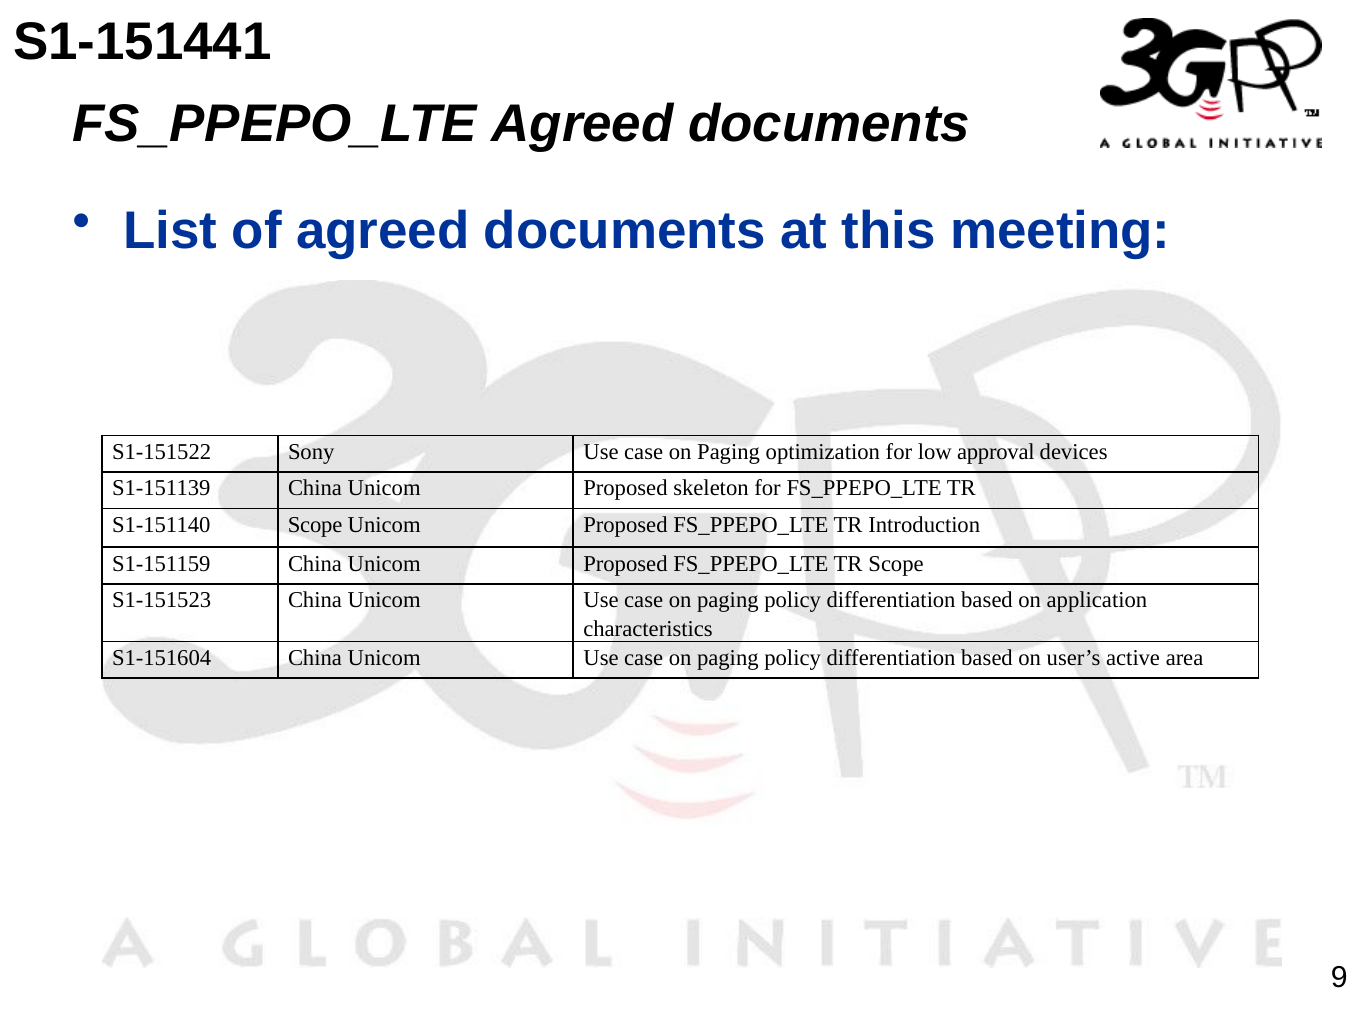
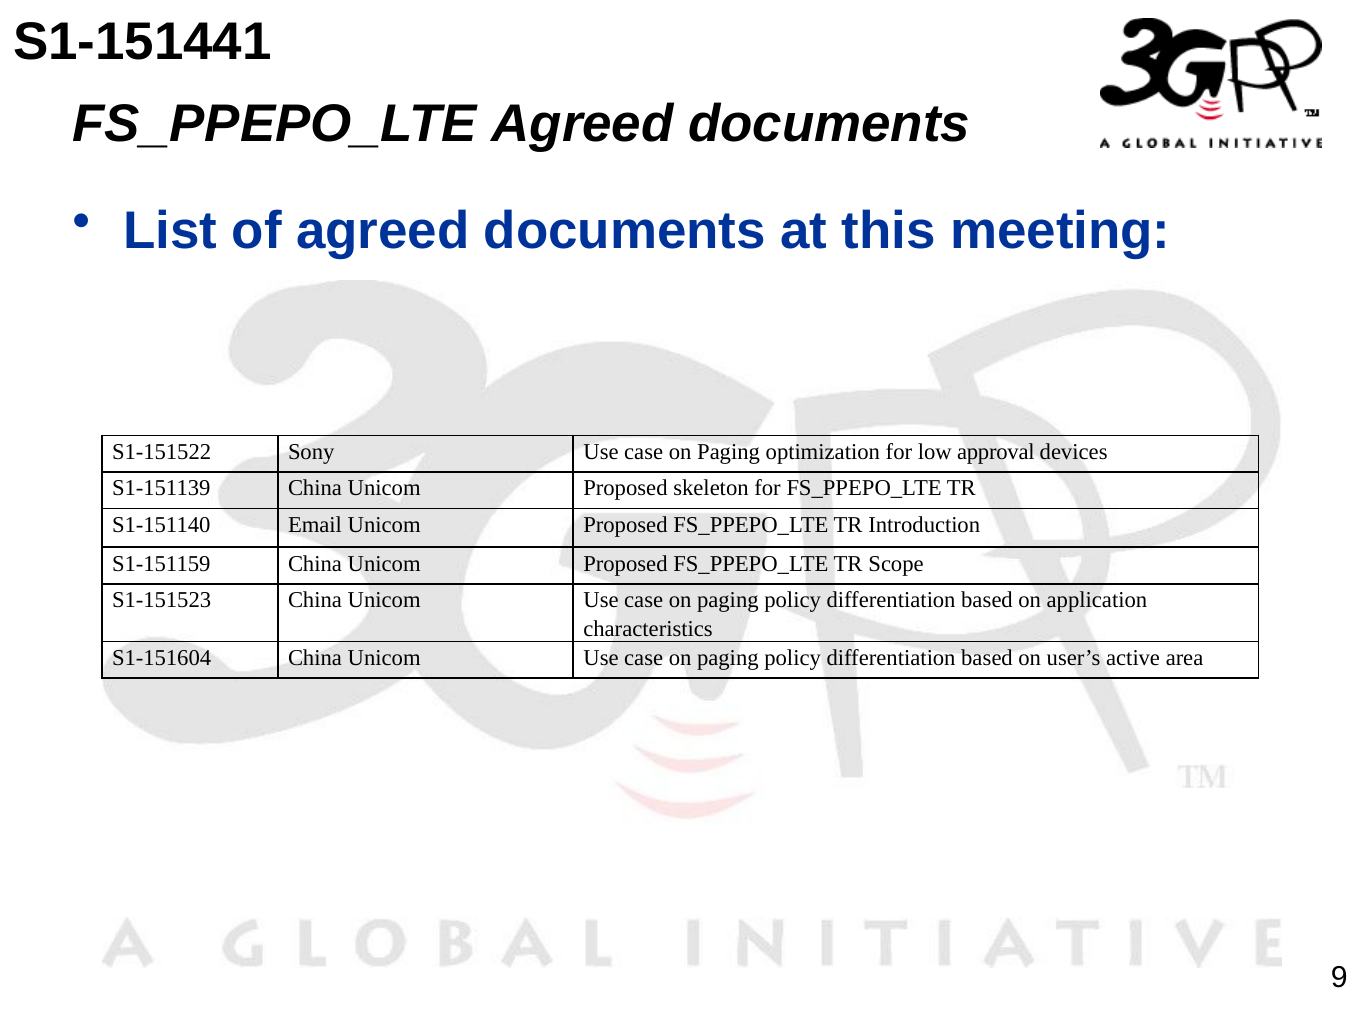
S1-151140 Scope: Scope -> Email
